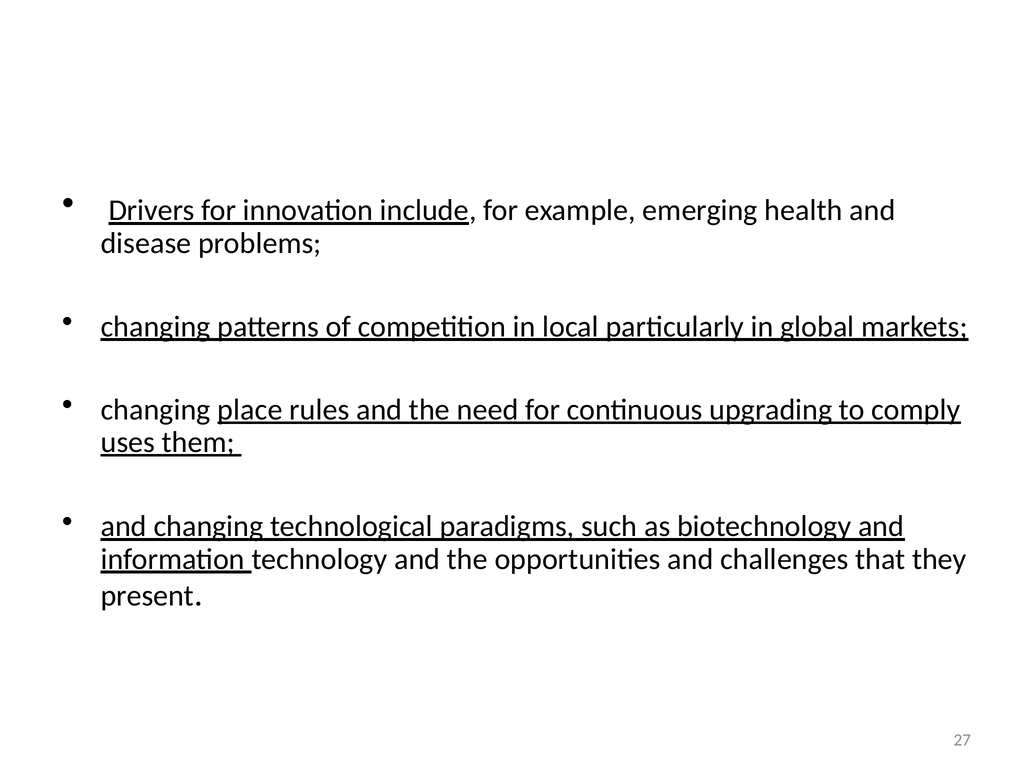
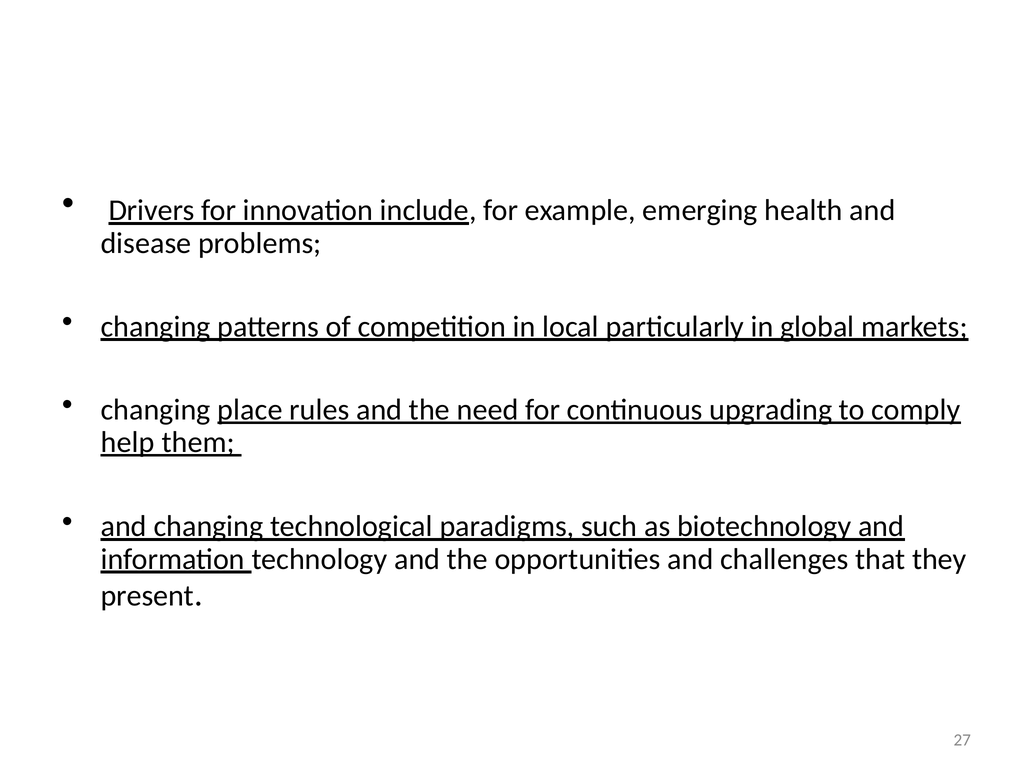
uses: uses -> help
